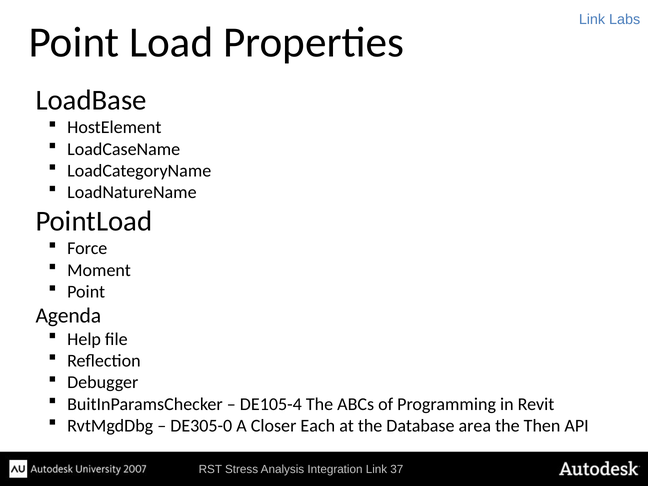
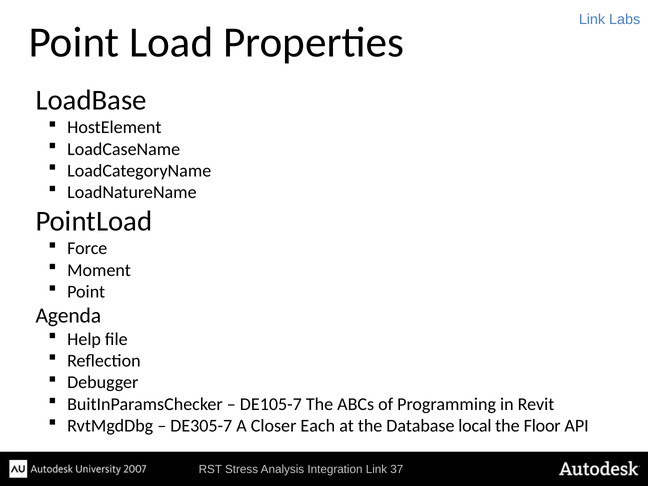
DE105-4: DE105-4 -> DE105-7
DE305-0: DE305-0 -> DE305-7
area: area -> local
Then: Then -> Floor
